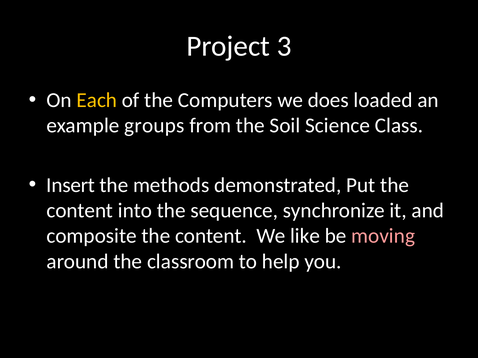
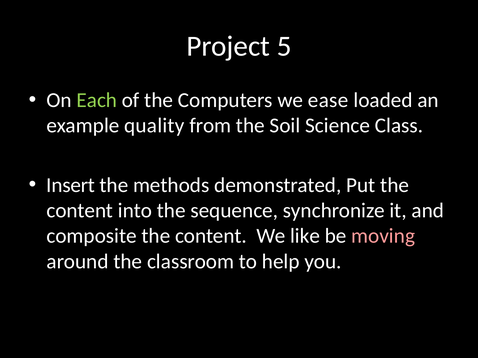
3: 3 -> 5
Each colour: yellow -> light green
does: does -> ease
groups: groups -> quality
